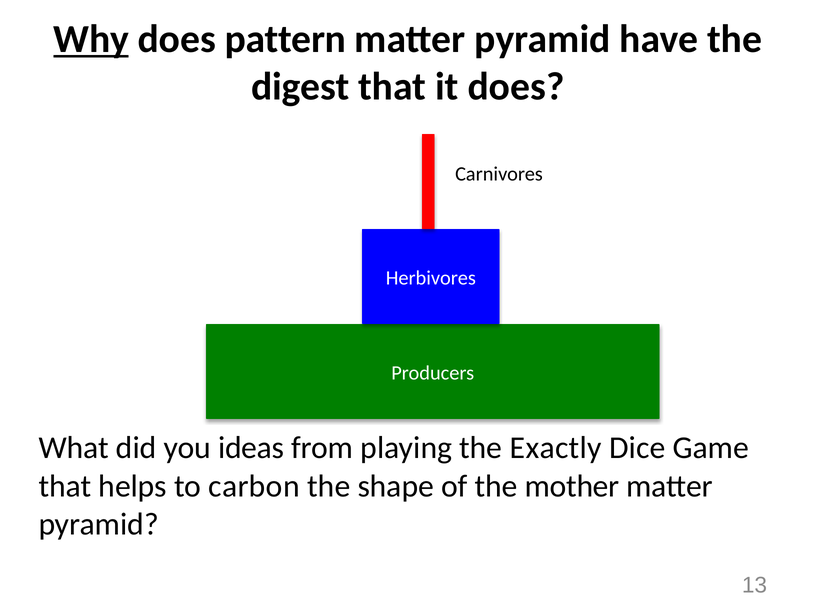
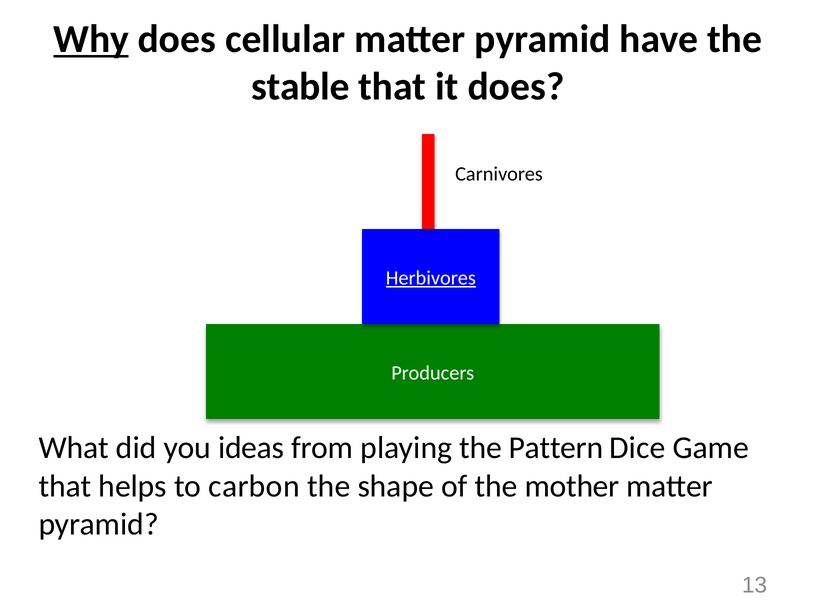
pattern: pattern -> cellular
digest: digest -> stable
Herbivores underline: none -> present
Exactly: Exactly -> Pattern
